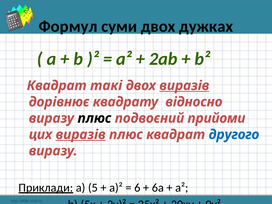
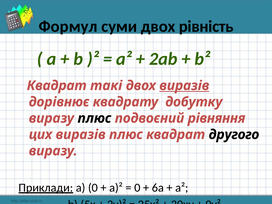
дужках: дужках -> рівність
відносно: відносно -> добутку
прийоми: прийоми -> рівняння
виразів at (81, 135) underline: present -> none
другого colour: blue -> black
a 5: 5 -> 0
6 at (137, 188): 6 -> 0
